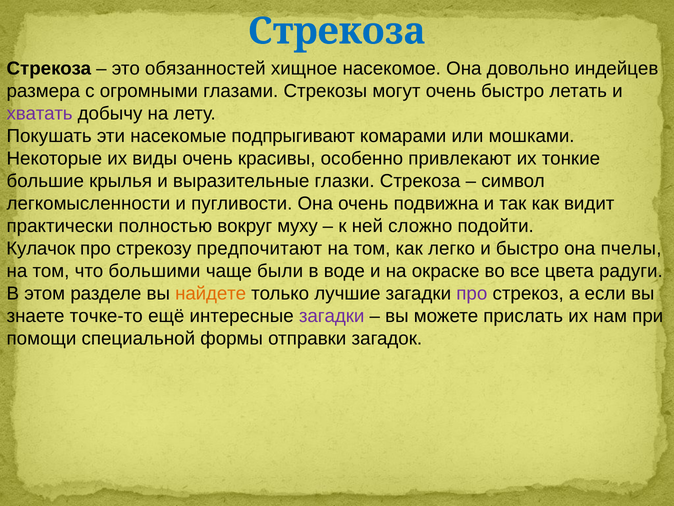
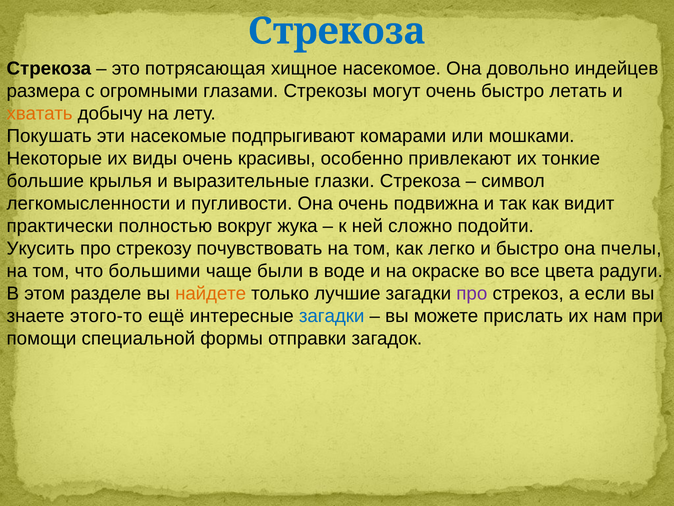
обязанностей: обязанностей -> потрясающая
хватать colour: purple -> orange
муху: муху -> жука
Кулачок: Кулачок -> Укусить
предпочитают: предпочитают -> почувствовать
точке-то: точке-то -> этого-то
загадки at (332, 316) colour: purple -> blue
